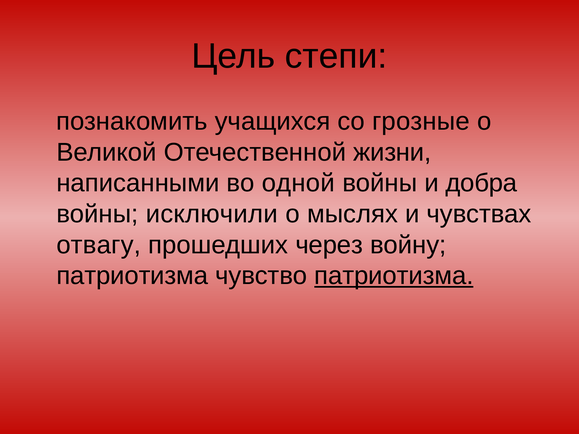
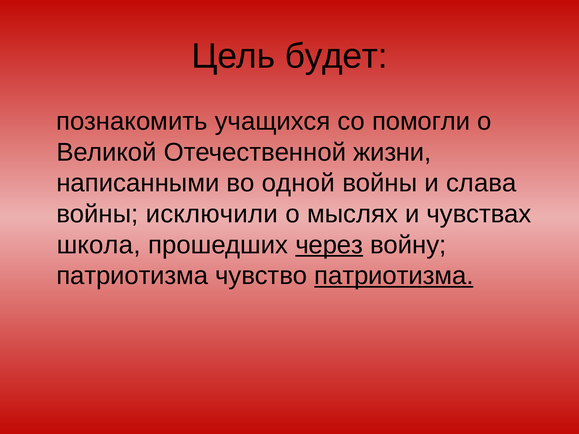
степи: степи -> будет
грозные: грозные -> помогли
добра: добра -> слава
отвагу: отвагу -> школа
через underline: none -> present
